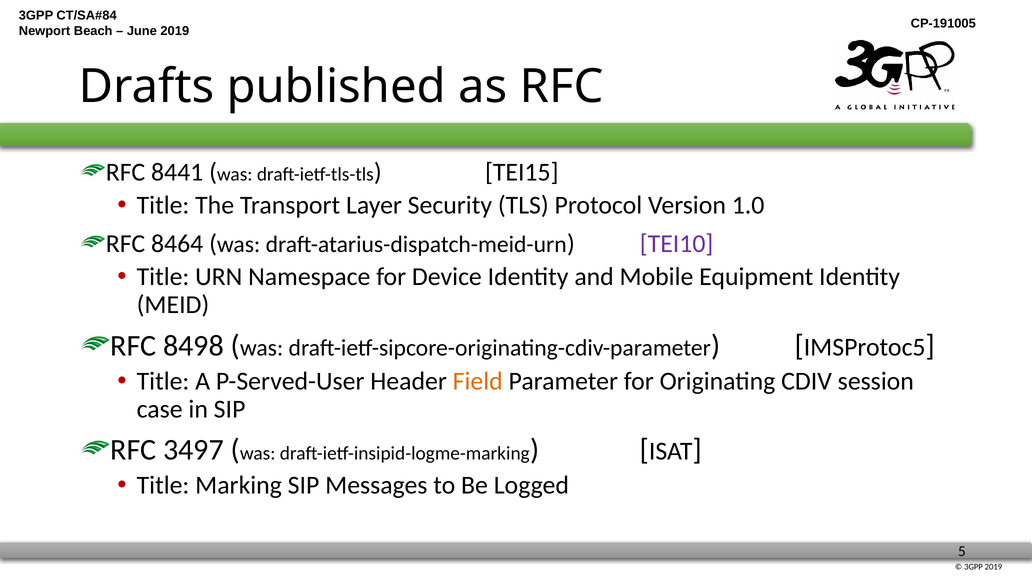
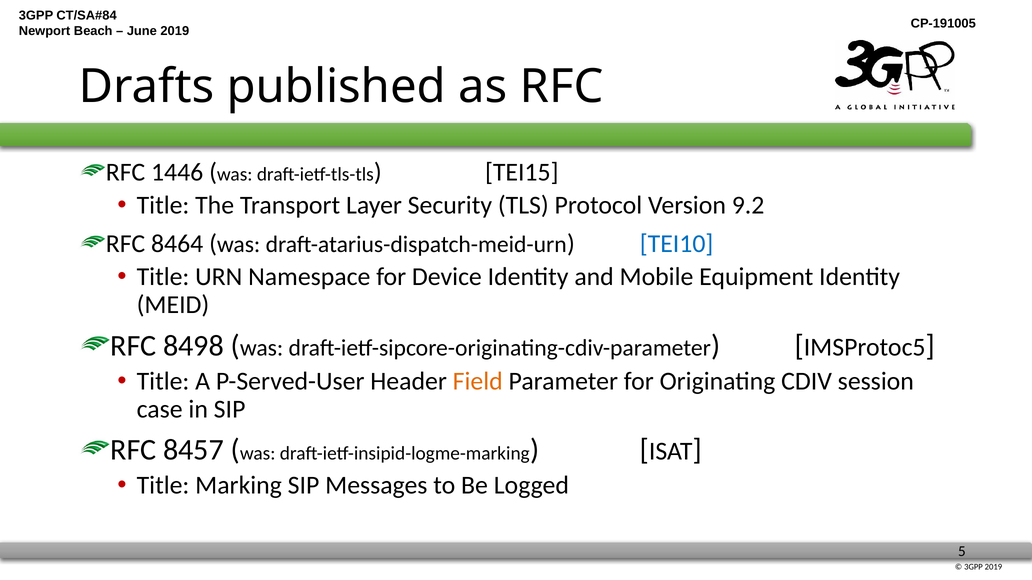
8441: 8441 -> 1446
1.0: 1.0 -> 9.2
TEI10 colour: purple -> blue
3497: 3497 -> 8457
